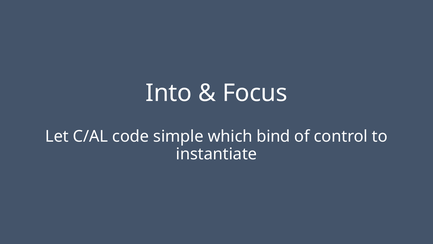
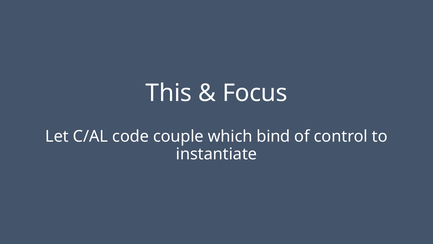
Into: Into -> This
simple: simple -> couple
